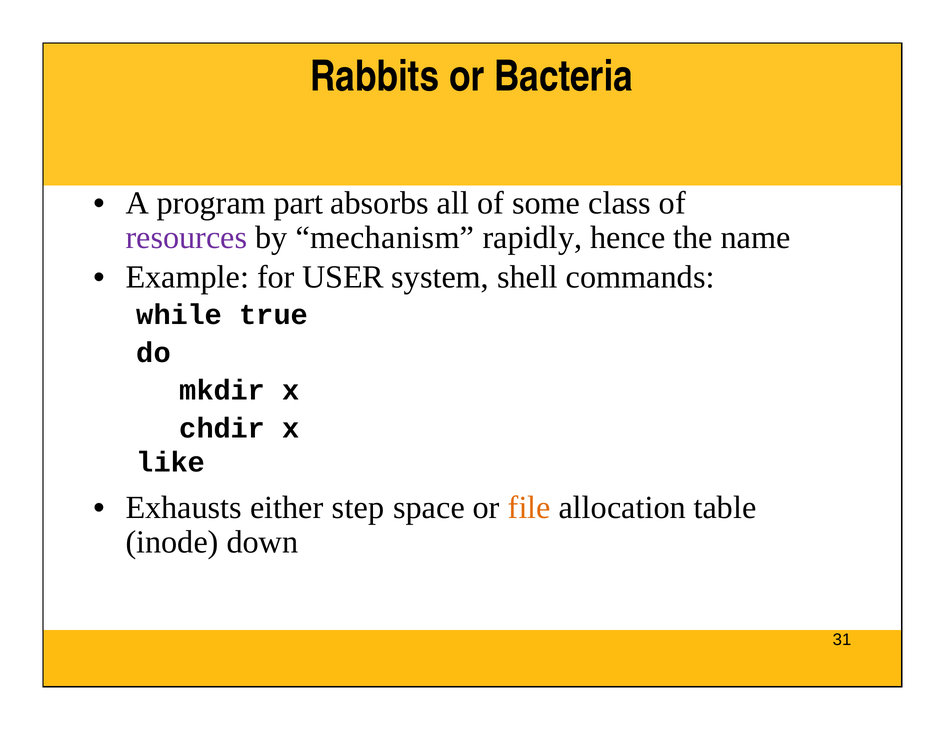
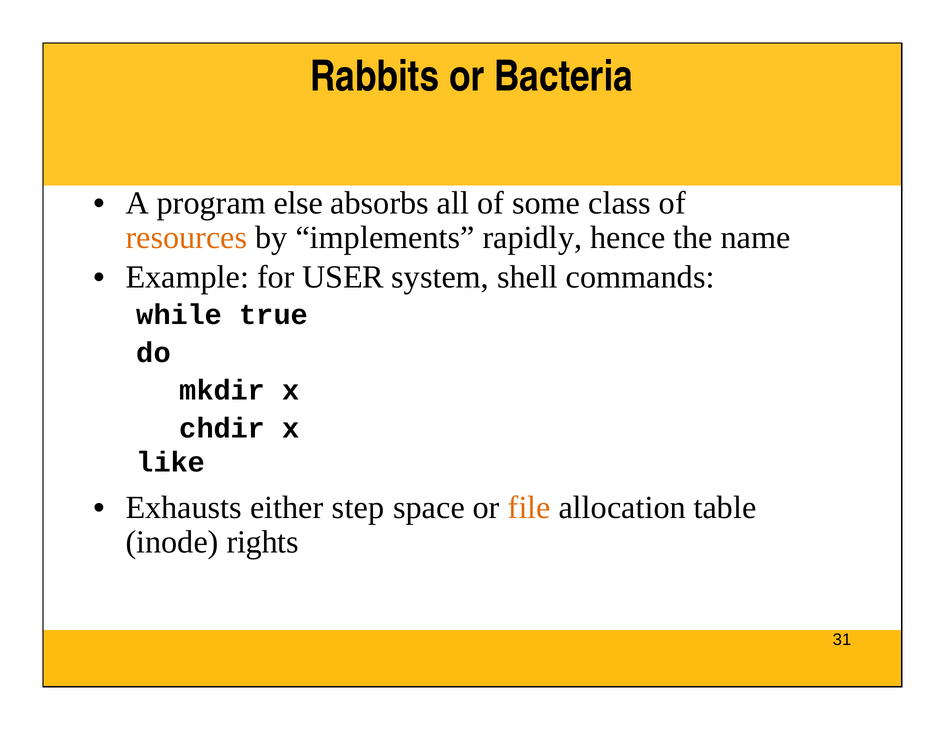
part: part -> else
resources colour: purple -> orange
mechanism: mechanism -> implements
down: down -> rights
